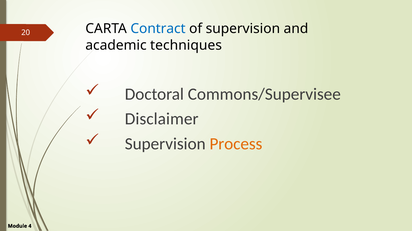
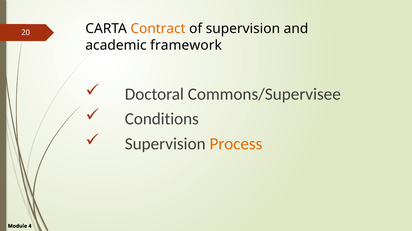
Contract colour: blue -> orange
techniques: techniques -> framework
Disclaimer: Disclaimer -> Conditions
